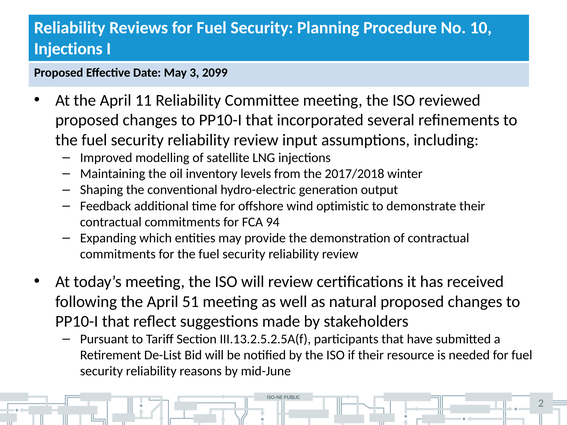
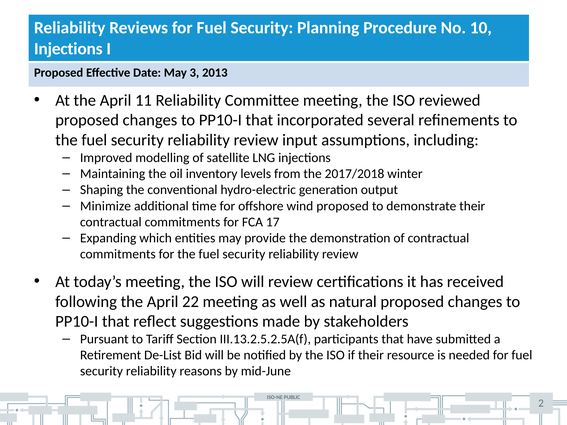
2099: 2099 -> 2013
Feedback: Feedback -> Minimize
wind optimistic: optimistic -> proposed
94: 94 -> 17
51: 51 -> 22
